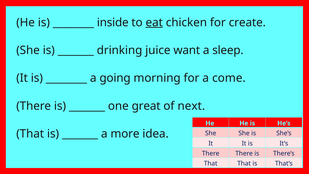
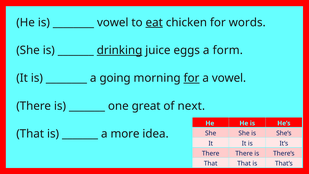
inside at (113, 22): inside -> vowel
create: create -> words
drinking underline: none -> present
want: want -> eggs
sleep: sleep -> form
for at (192, 78) underline: none -> present
a come: come -> vowel
